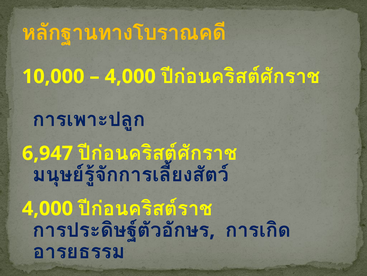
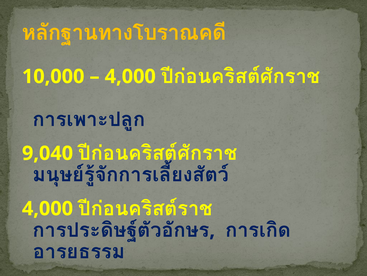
6,947: 6,947 -> 9,040
